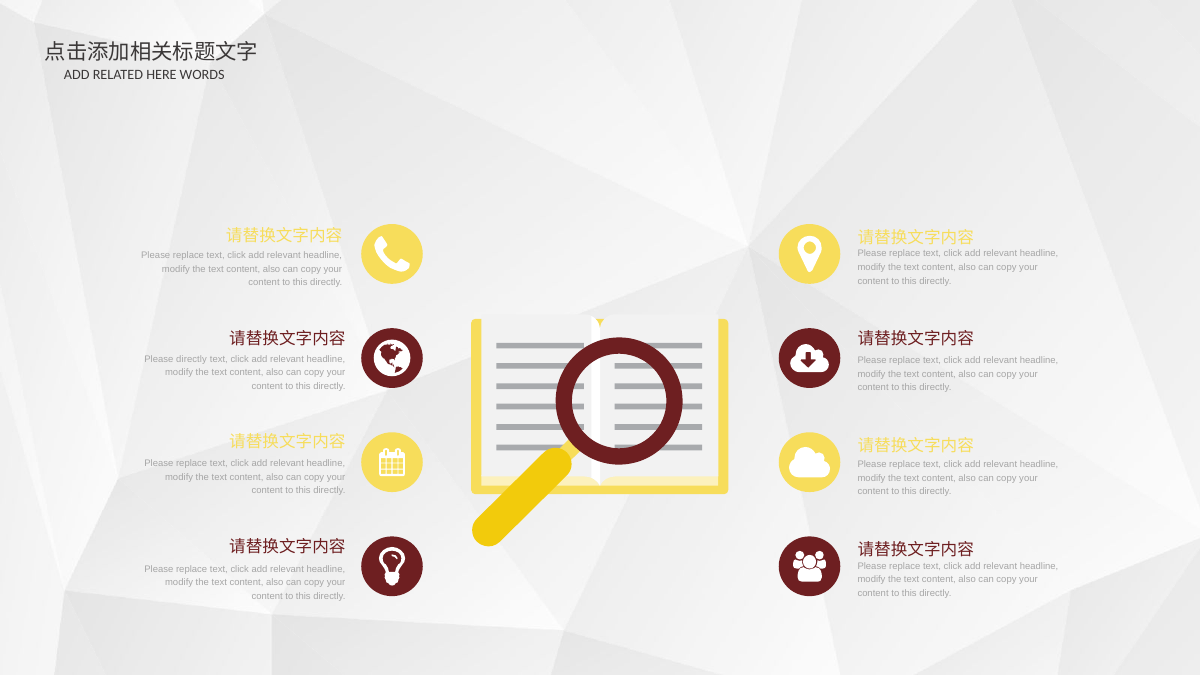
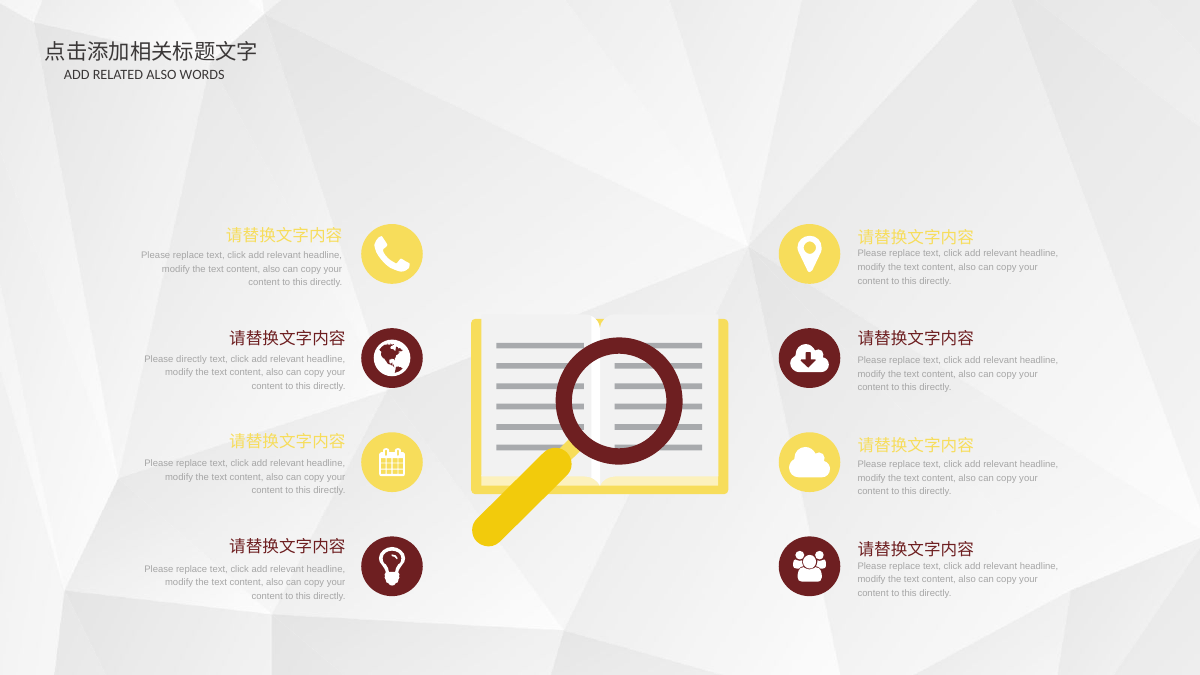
RELATED HERE: HERE -> ALSO
